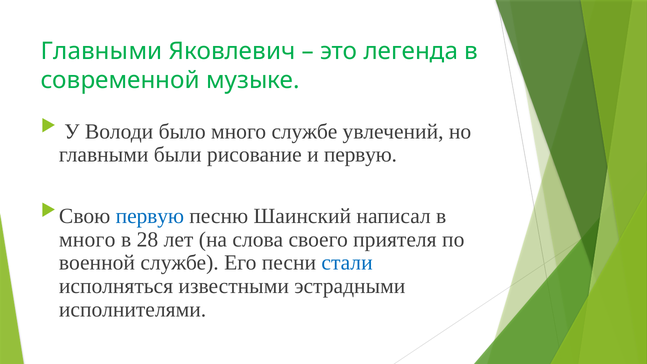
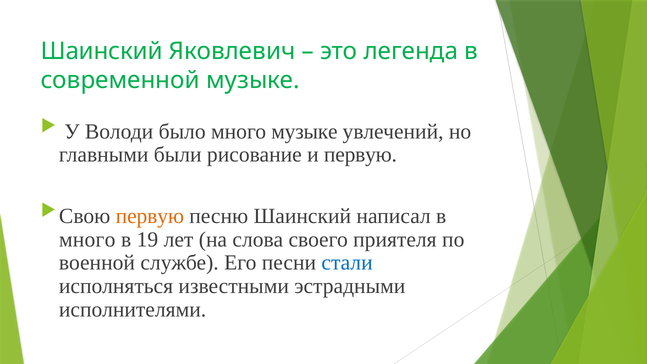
Главными at (102, 51): Главными -> Шаинский
много службе: службе -> музыке
первую at (150, 216) colour: blue -> orange
28: 28 -> 19
